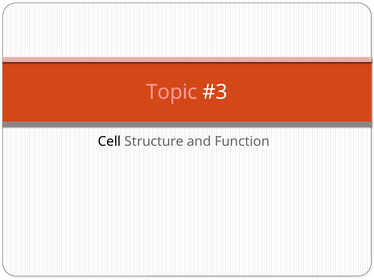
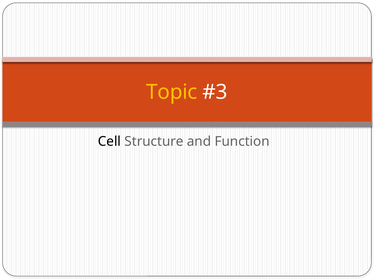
Topic colour: pink -> yellow
